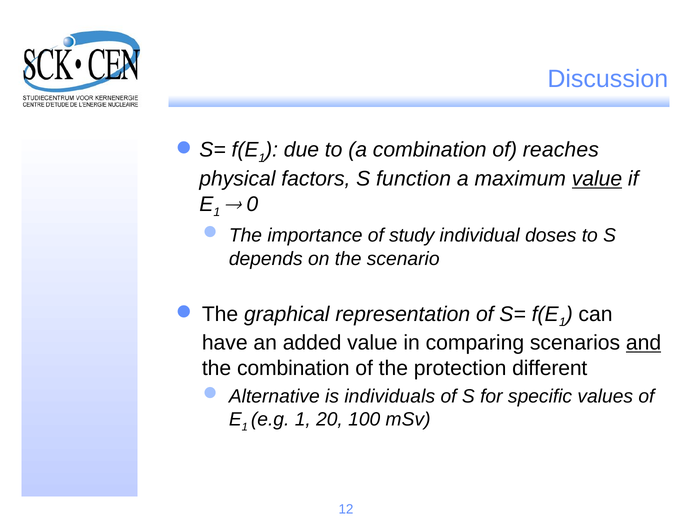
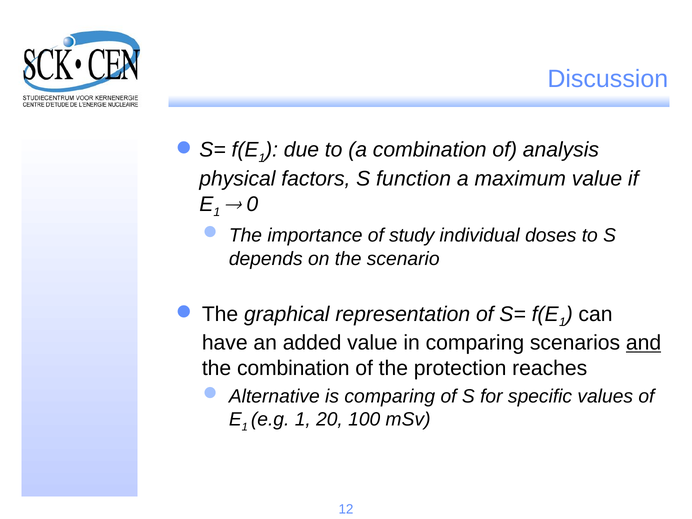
reaches: reaches -> analysis
value at (597, 179) underline: present -> none
different: different -> reaches
is individuals: individuals -> comparing
